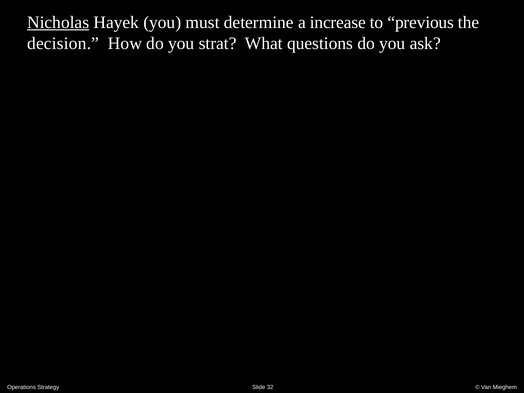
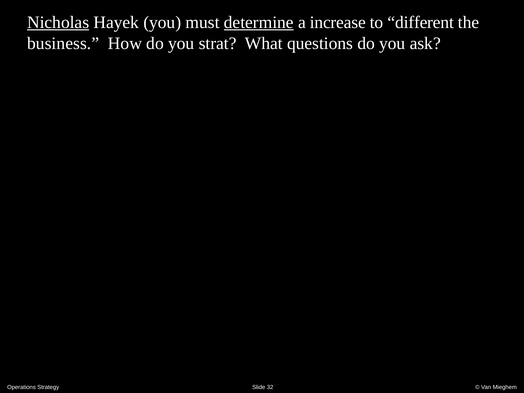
determine underline: none -> present
previous: previous -> different
decision: decision -> business
